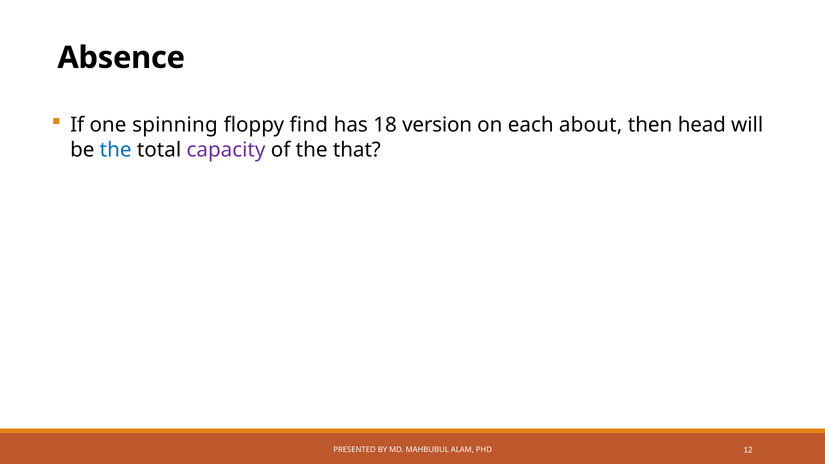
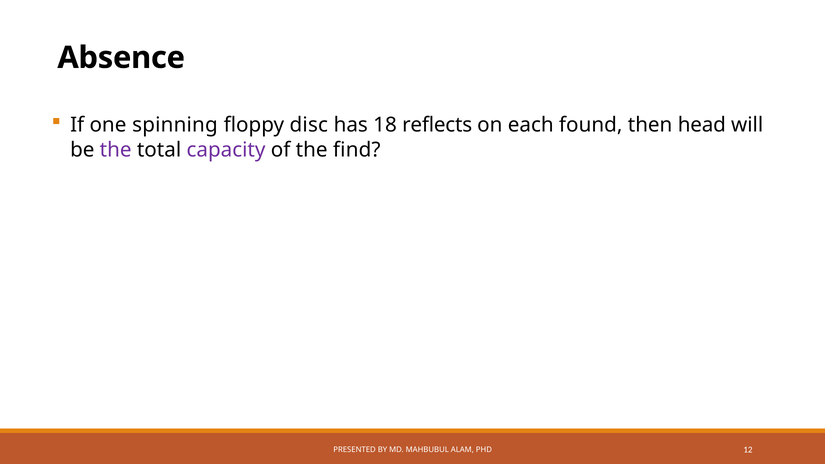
find: find -> disc
version: version -> reflects
about: about -> found
the at (116, 150) colour: blue -> purple
that: that -> find
